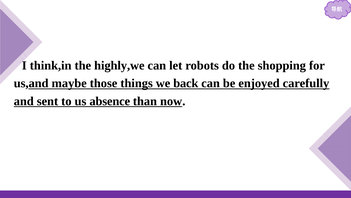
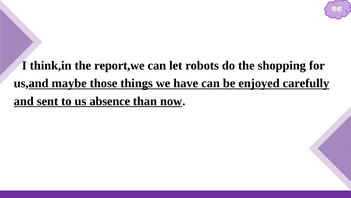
highly,we: highly,we -> report,we
back: back -> have
